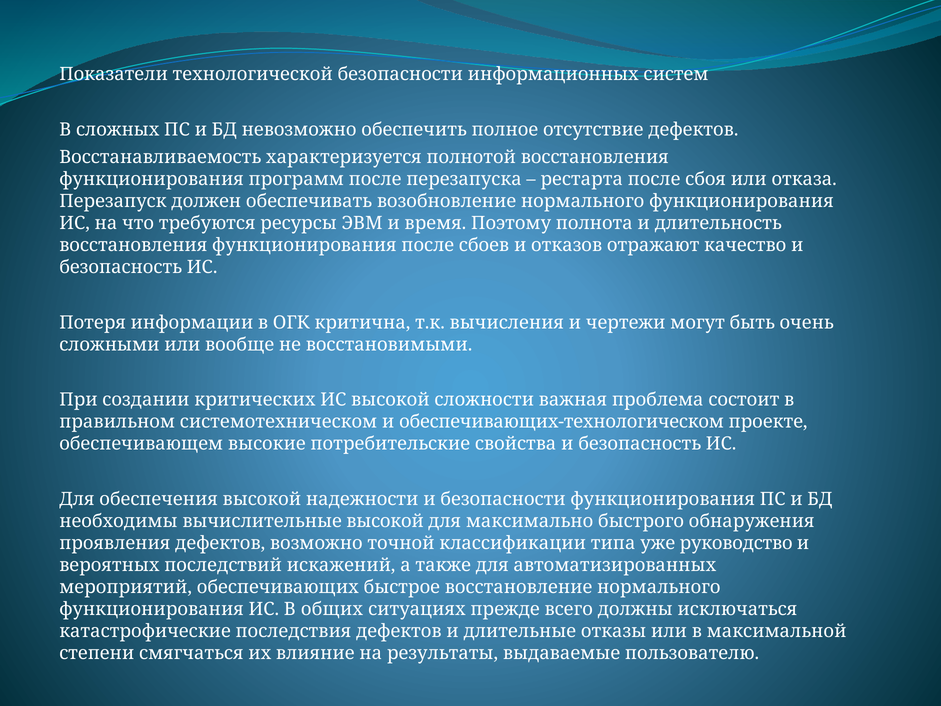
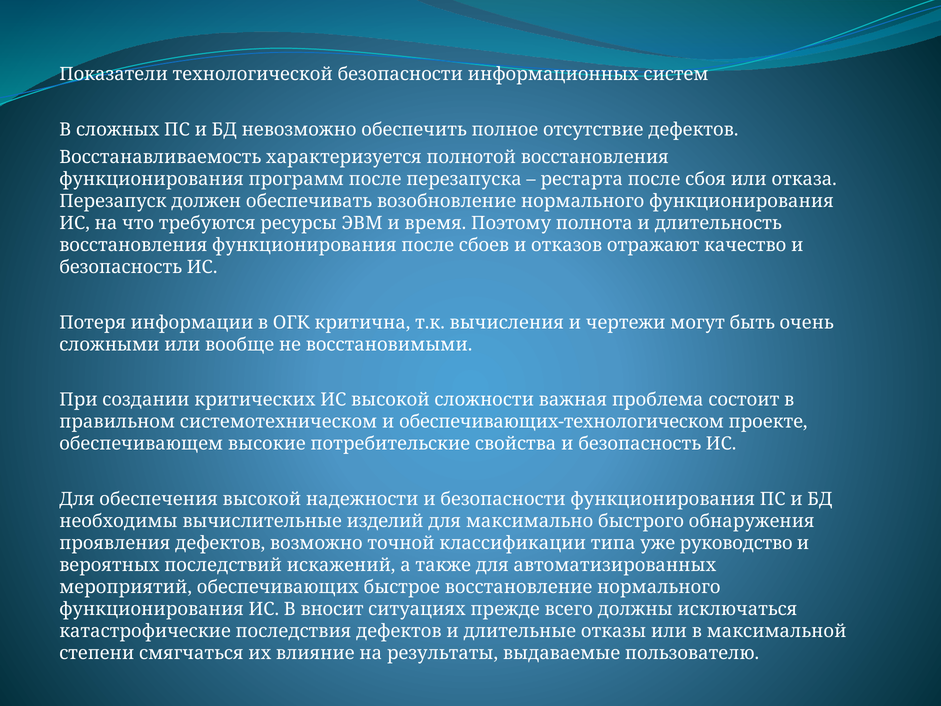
вычислительные высокой: высокой -> изделий
общих: общих -> вносит
